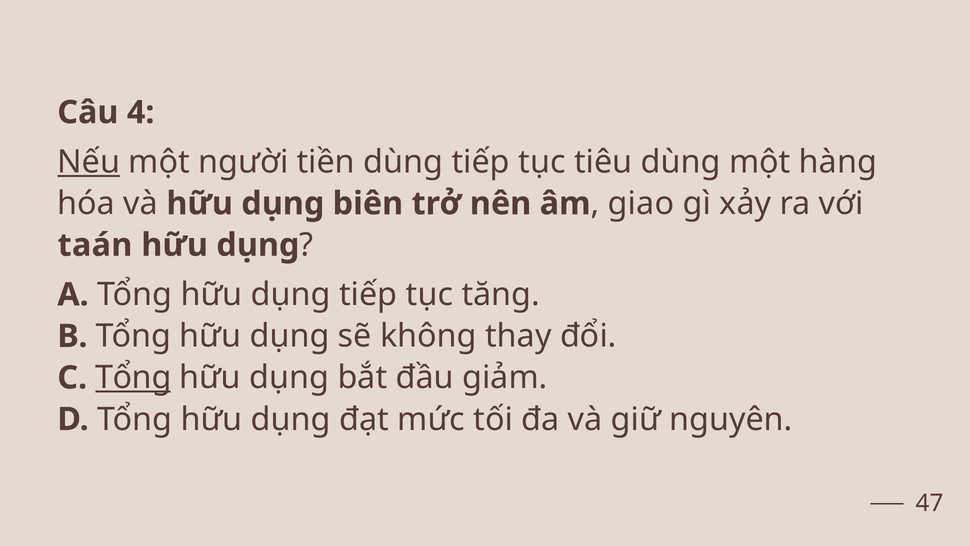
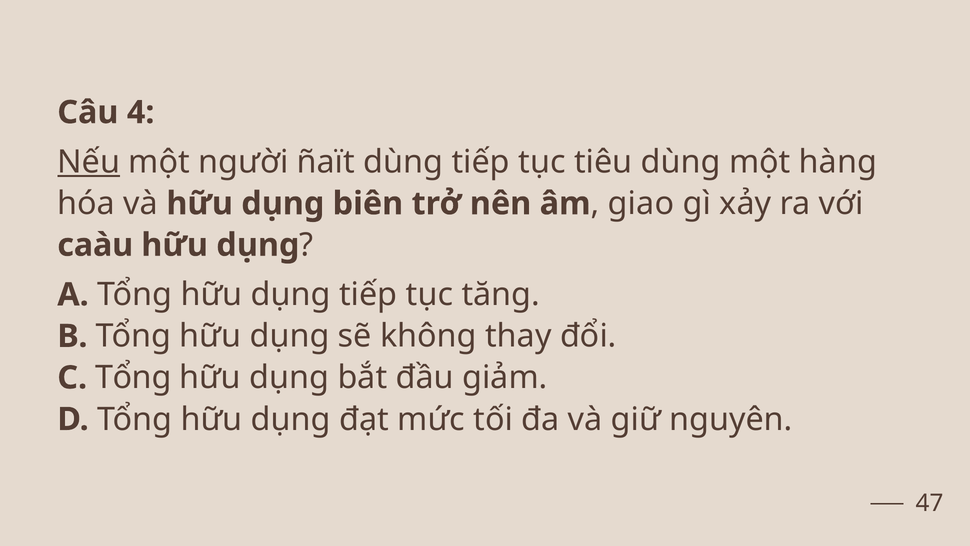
tiền: tiền -> ñaït
taán: taán -> caàu
Tổng at (133, 378) underline: present -> none
